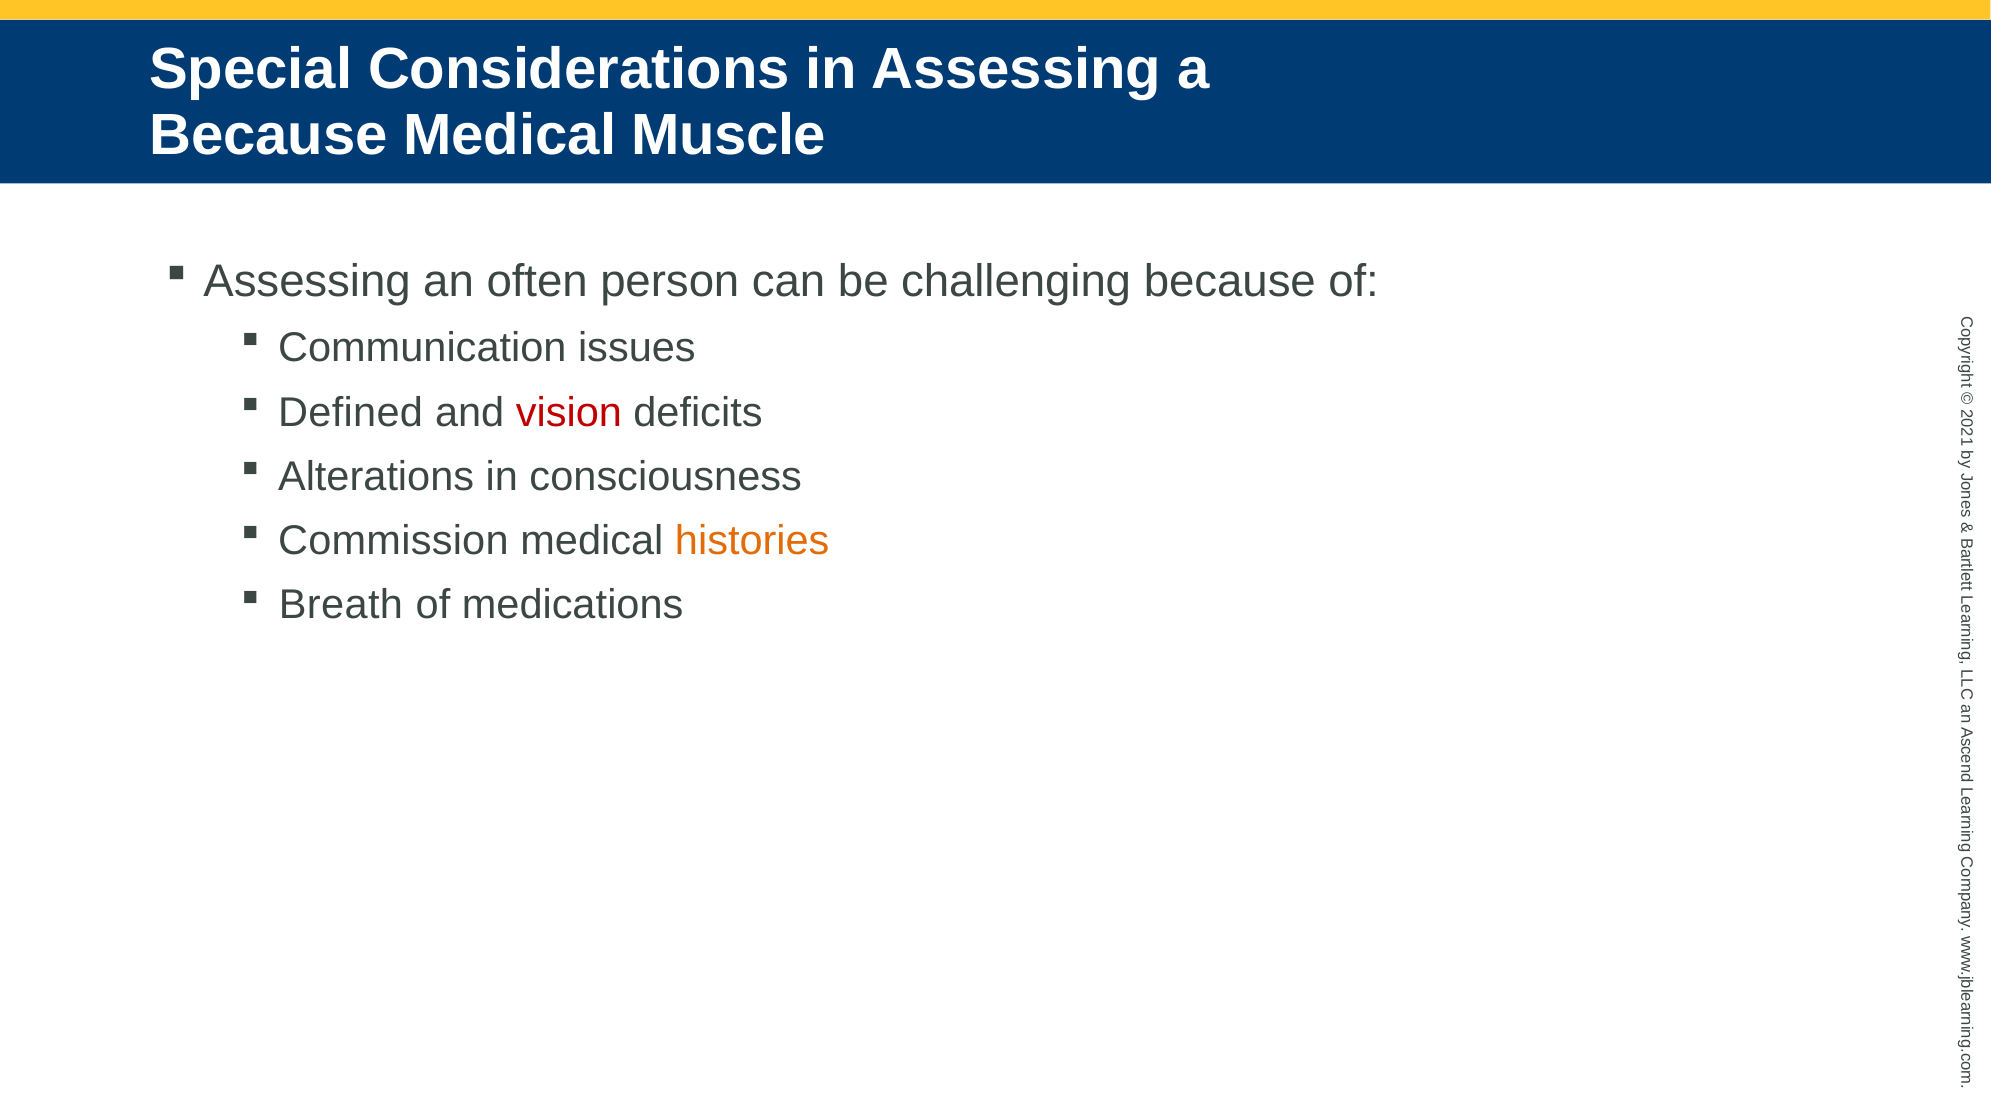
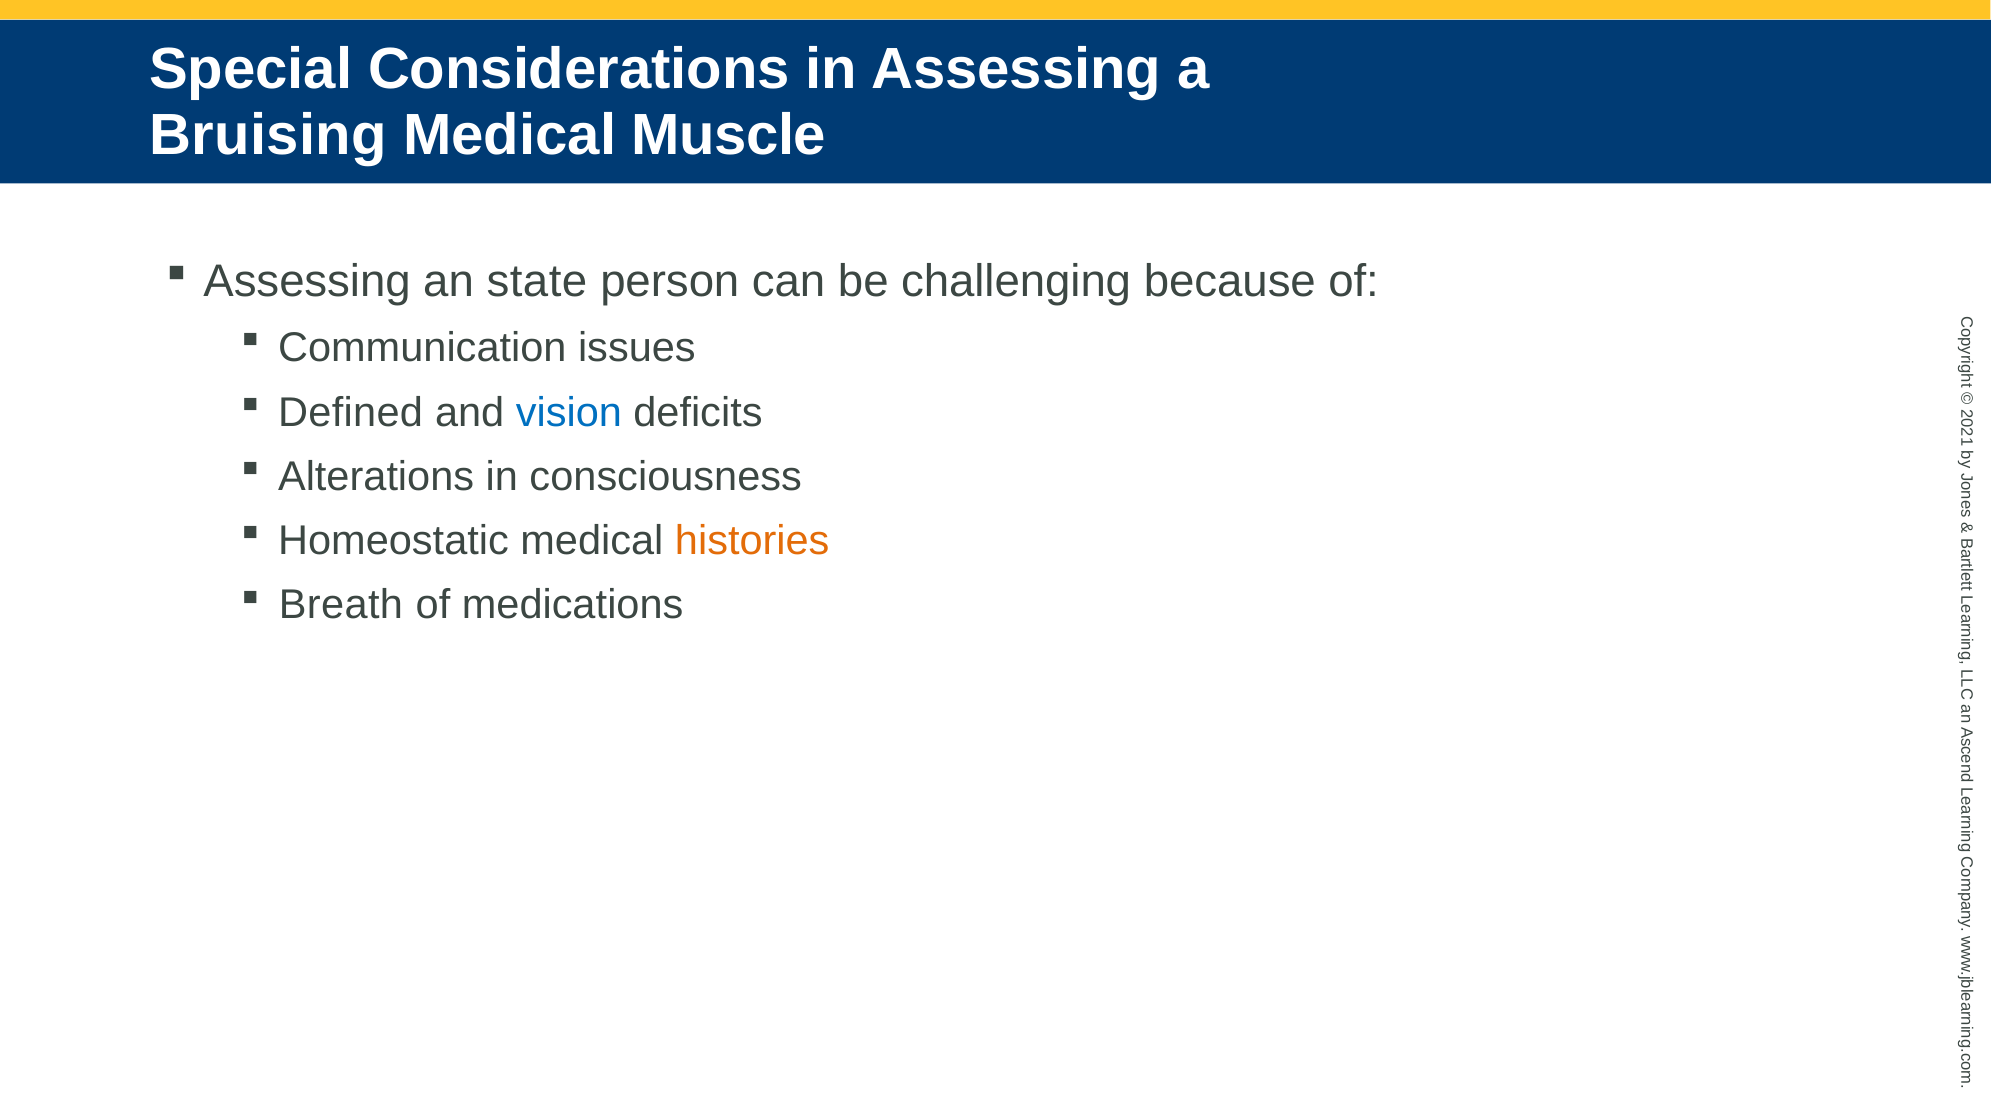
Because at (268, 135): Because -> Bruising
often: often -> state
vision colour: red -> blue
Commission: Commission -> Homeostatic
